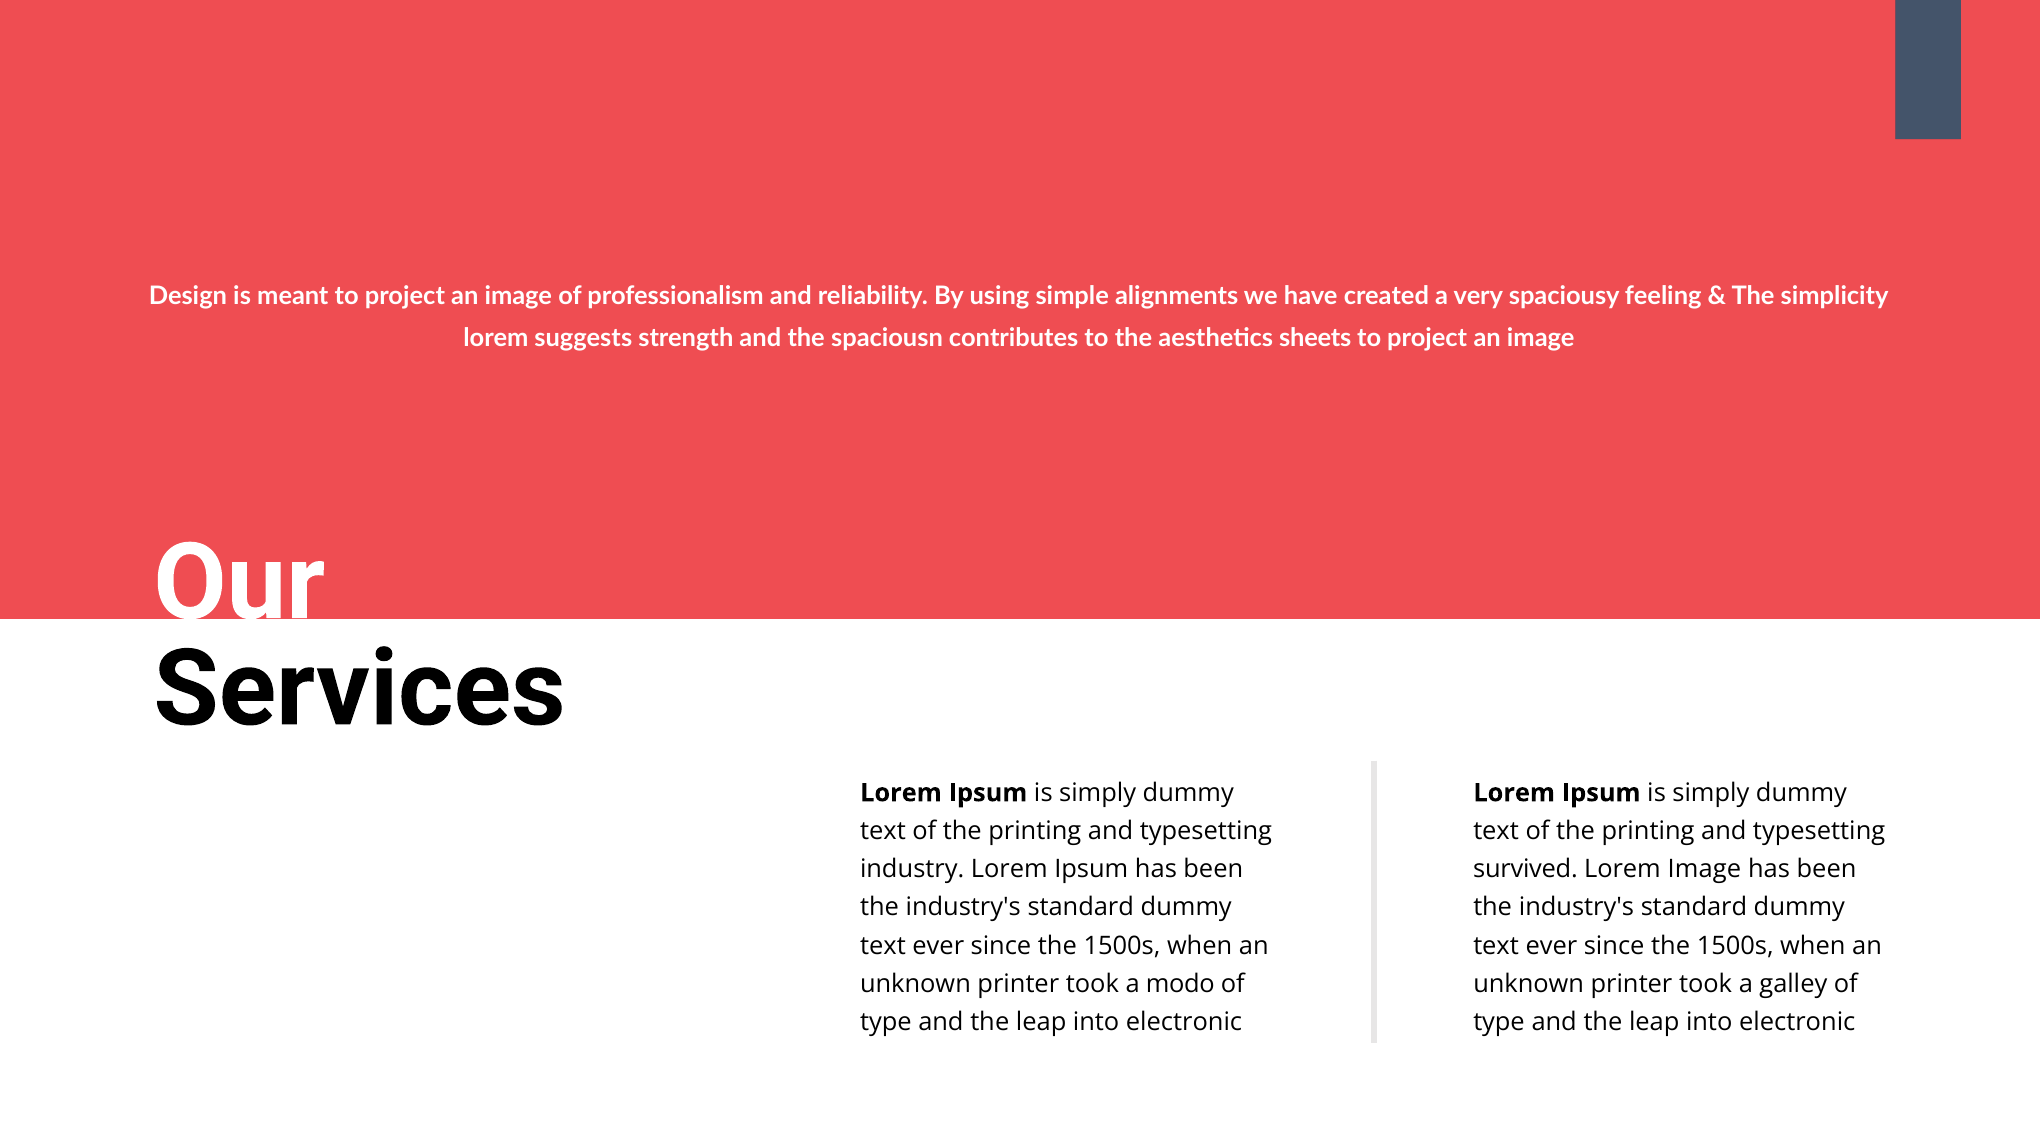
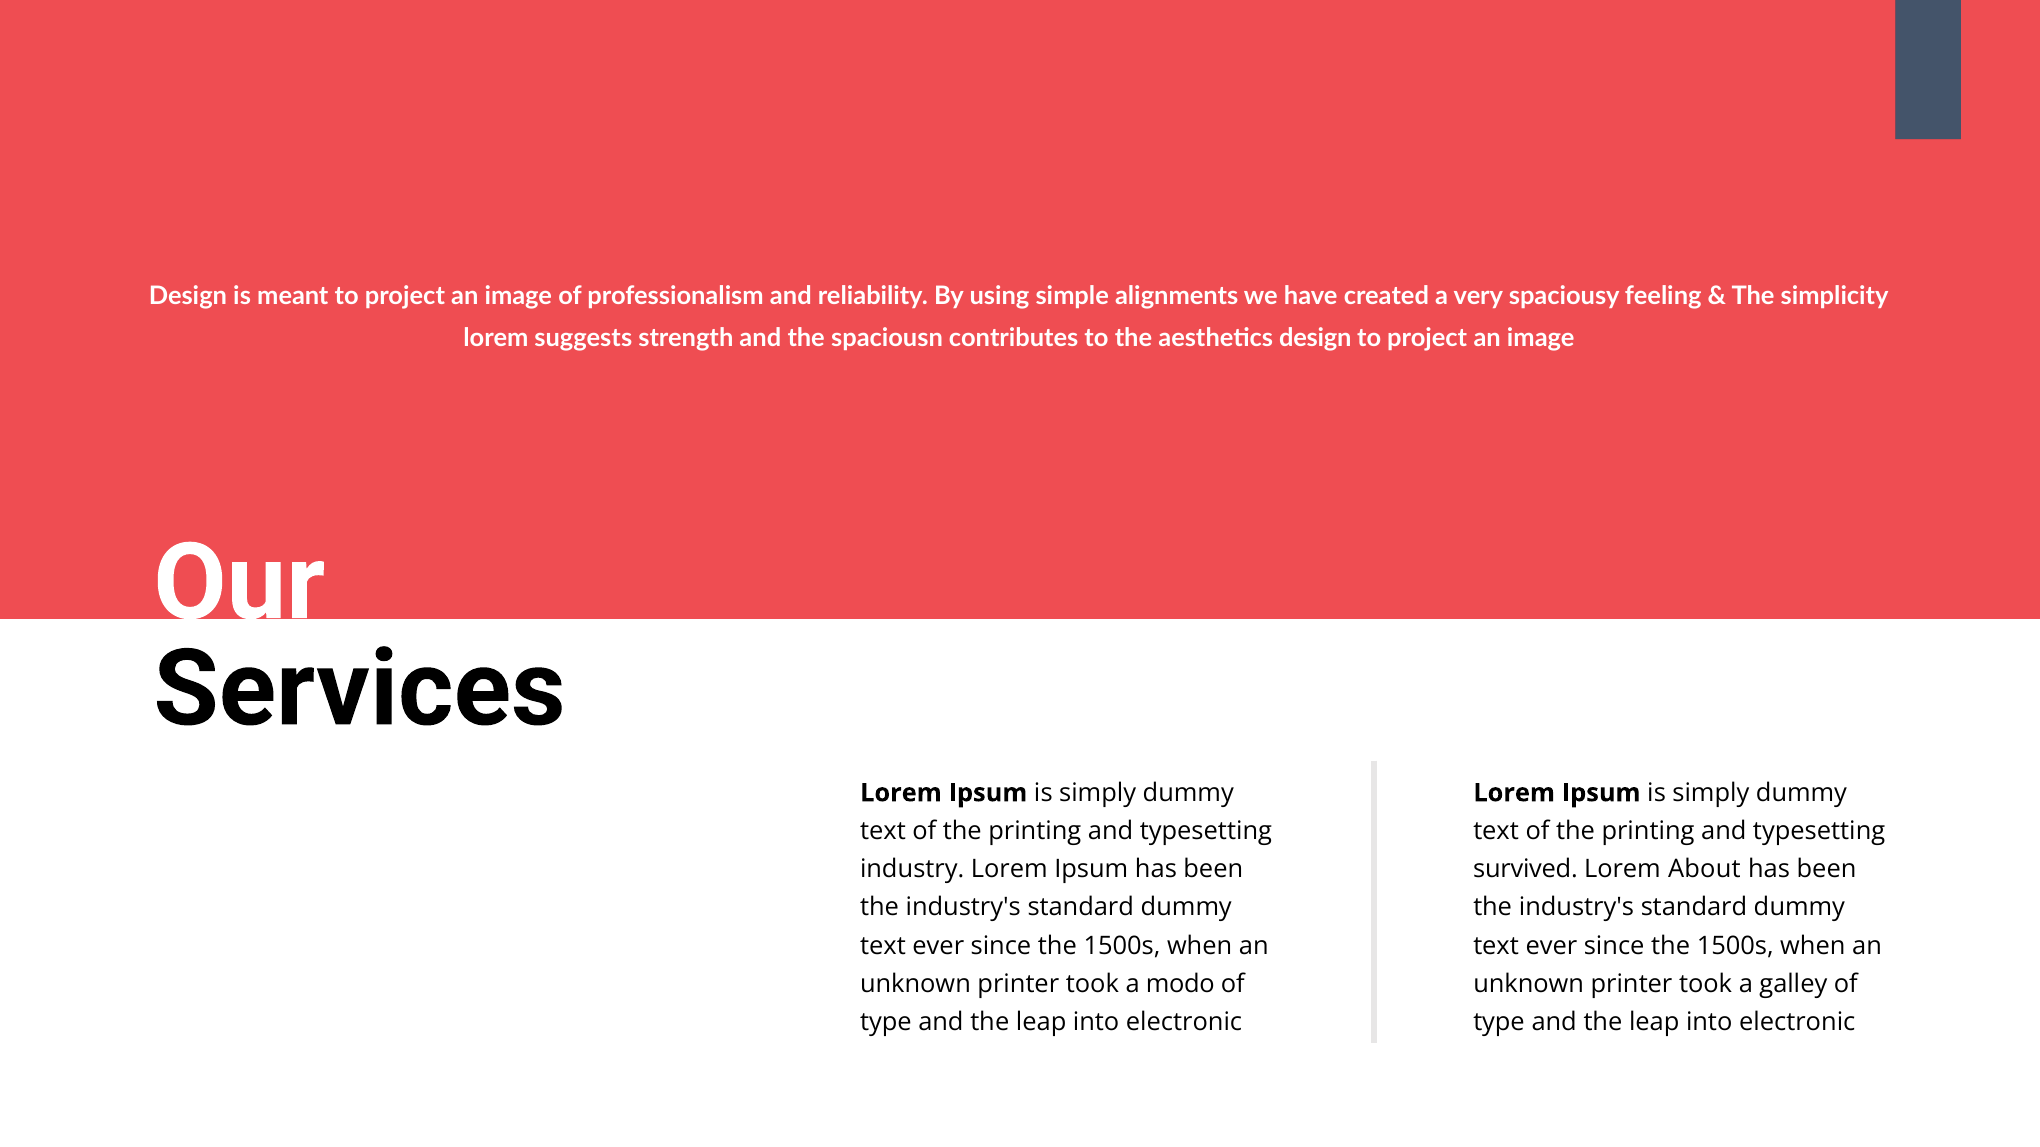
aesthetics sheets: sheets -> design
Lorem Image: Image -> About
